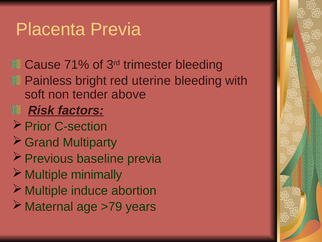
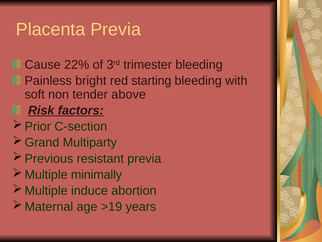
71%: 71% -> 22%
uterine: uterine -> starting
baseline: baseline -> resistant
>79: >79 -> >19
